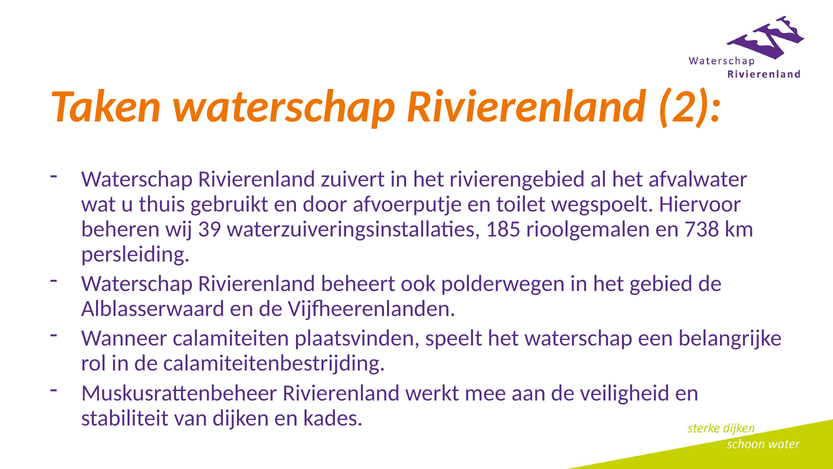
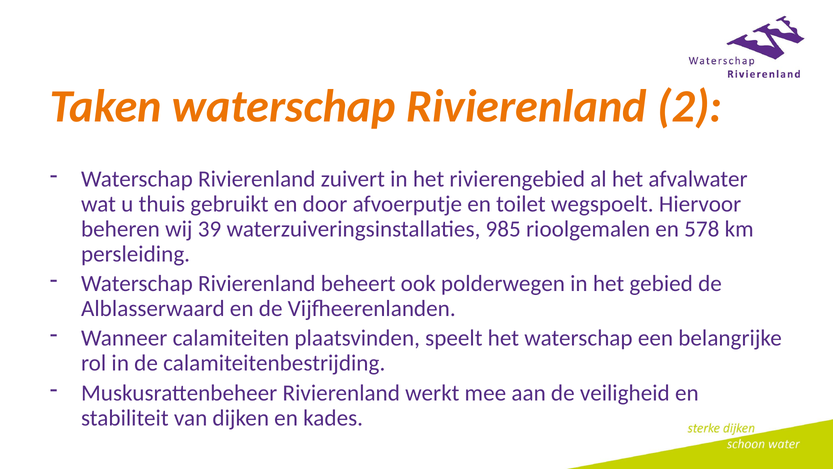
185: 185 -> 985
738: 738 -> 578
